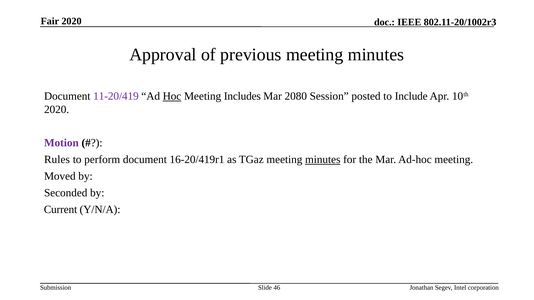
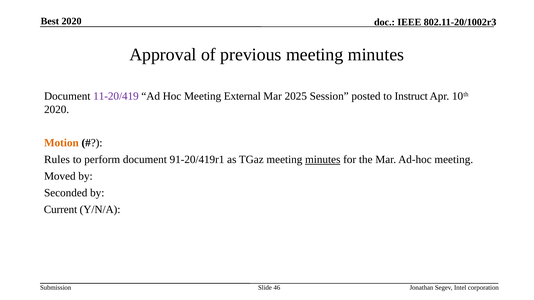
Fair: Fair -> Best
Hoc underline: present -> none
Includes: Includes -> External
2080: 2080 -> 2025
Include: Include -> Instruct
Motion colour: purple -> orange
16-20/419r1: 16-20/419r1 -> 91-20/419r1
